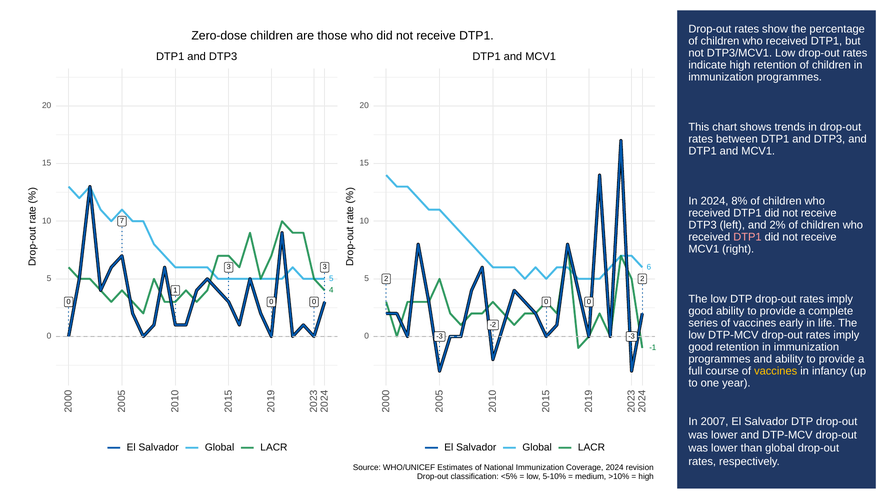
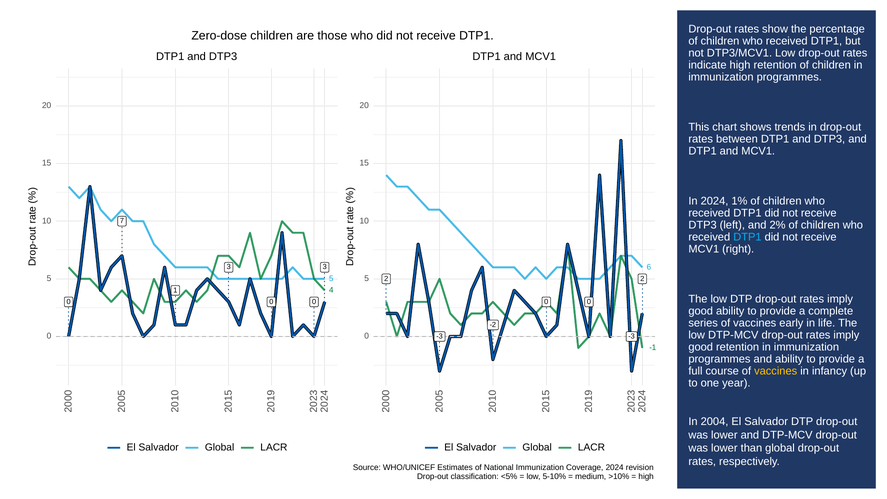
8%: 8% -> 1%
DTP1 at (747, 237) colour: pink -> light blue
2007: 2007 -> 2004
